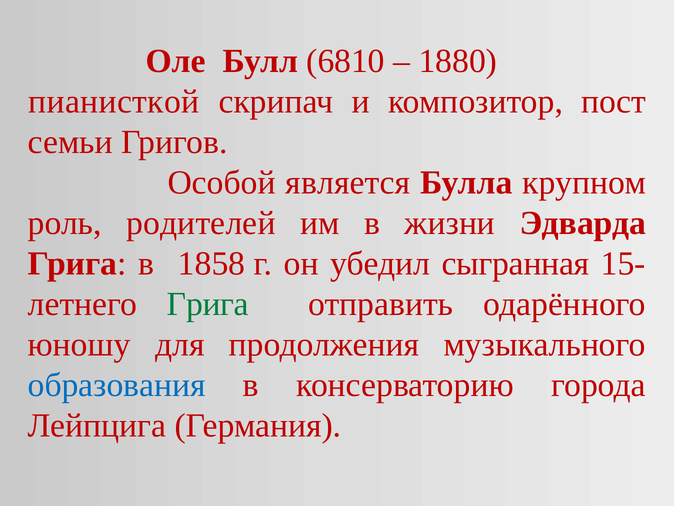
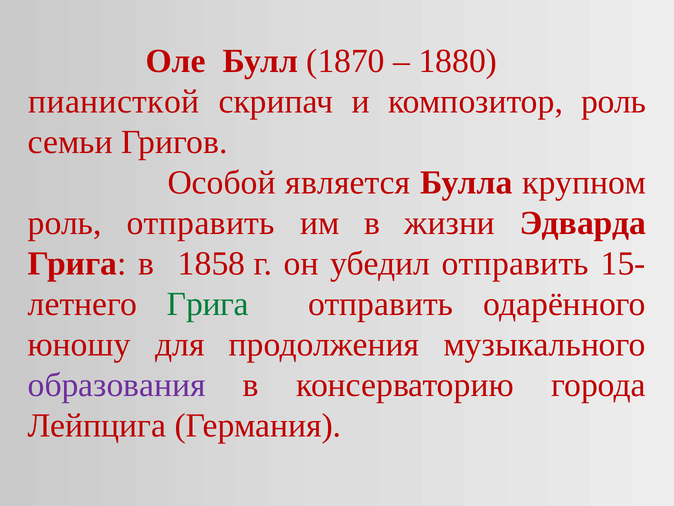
6810: 6810 -> 1870
композитор пост: пост -> роль
роль родителей: родителей -> отправить
убедил сыгранная: сыгранная -> отправить
образования colour: blue -> purple
